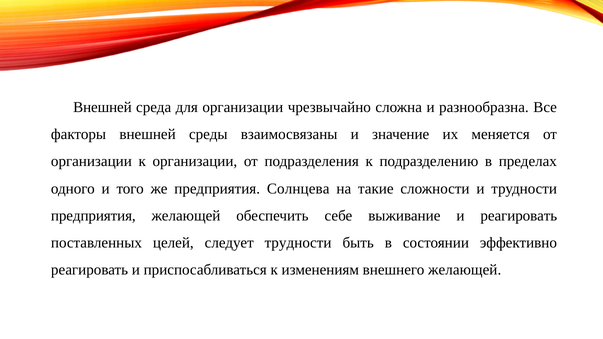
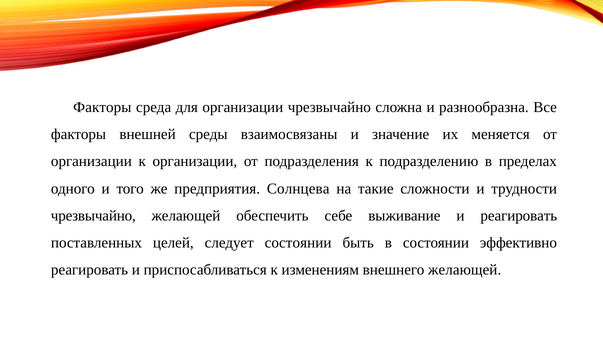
Внешней at (102, 107): Внешней -> Факторы
предприятия at (93, 216): предприятия -> чрезвычайно
следует трудности: трудности -> состоянии
